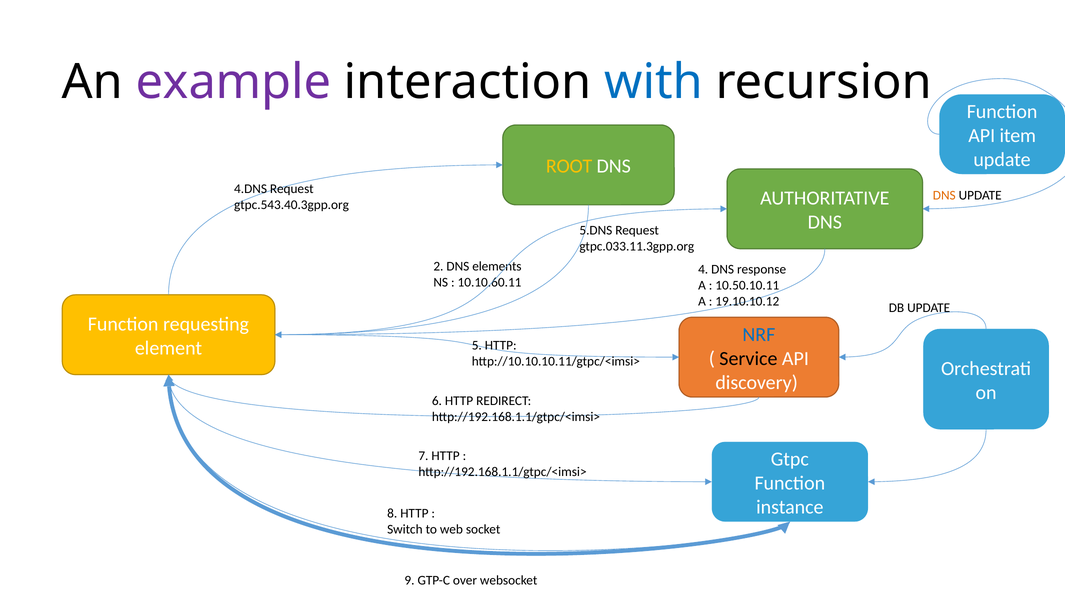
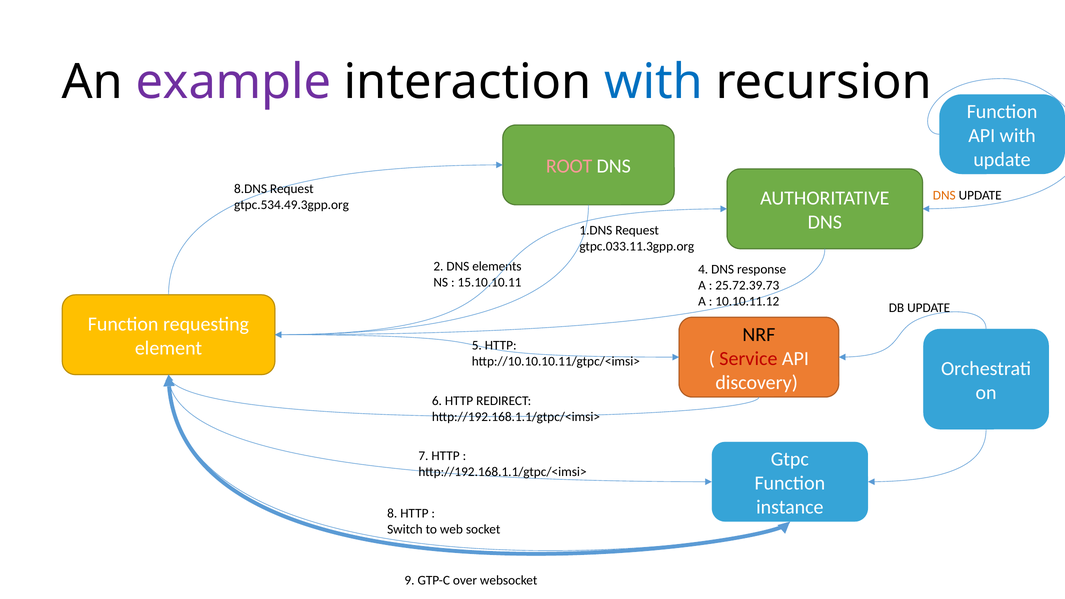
API item: item -> with
ROOT colour: yellow -> pink
4.DNS: 4.DNS -> 8.DNS
gtpc.543.40.3gpp.org: gtpc.543.40.3gpp.org -> gtpc.534.49.3gpp.org
5.DNS: 5.DNS -> 1.DNS
10.10.60.11: 10.10.60.11 -> 15.10.10.11
10.50.10.11: 10.50.10.11 -> 25.72.39.73
19.10.10.12: 19.10.10.12 -> 10.10.11.12
NRF colour: blue -> black
Service colour: black -> red
